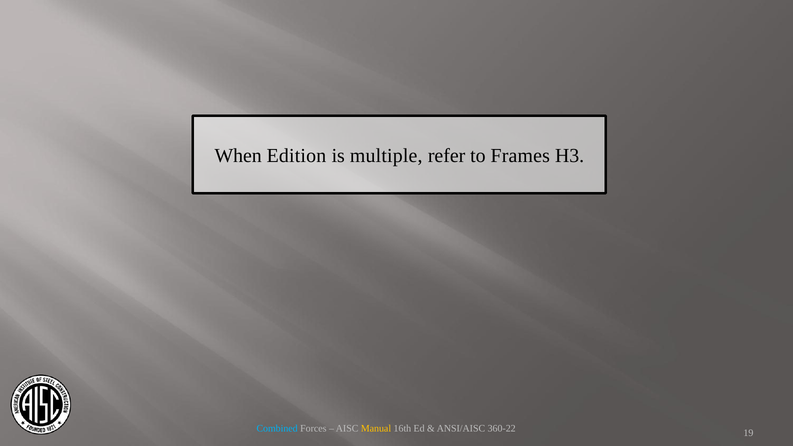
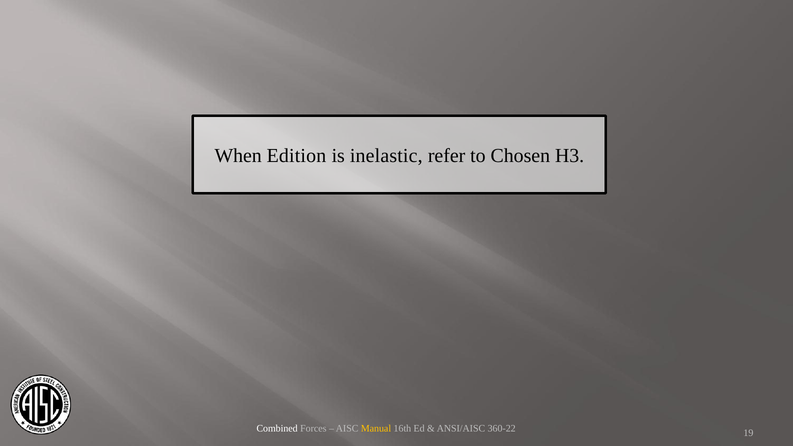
multiple: multiple -> inelastic
Frames: Frames -> Chosen
Combined colour: light blue -> white
